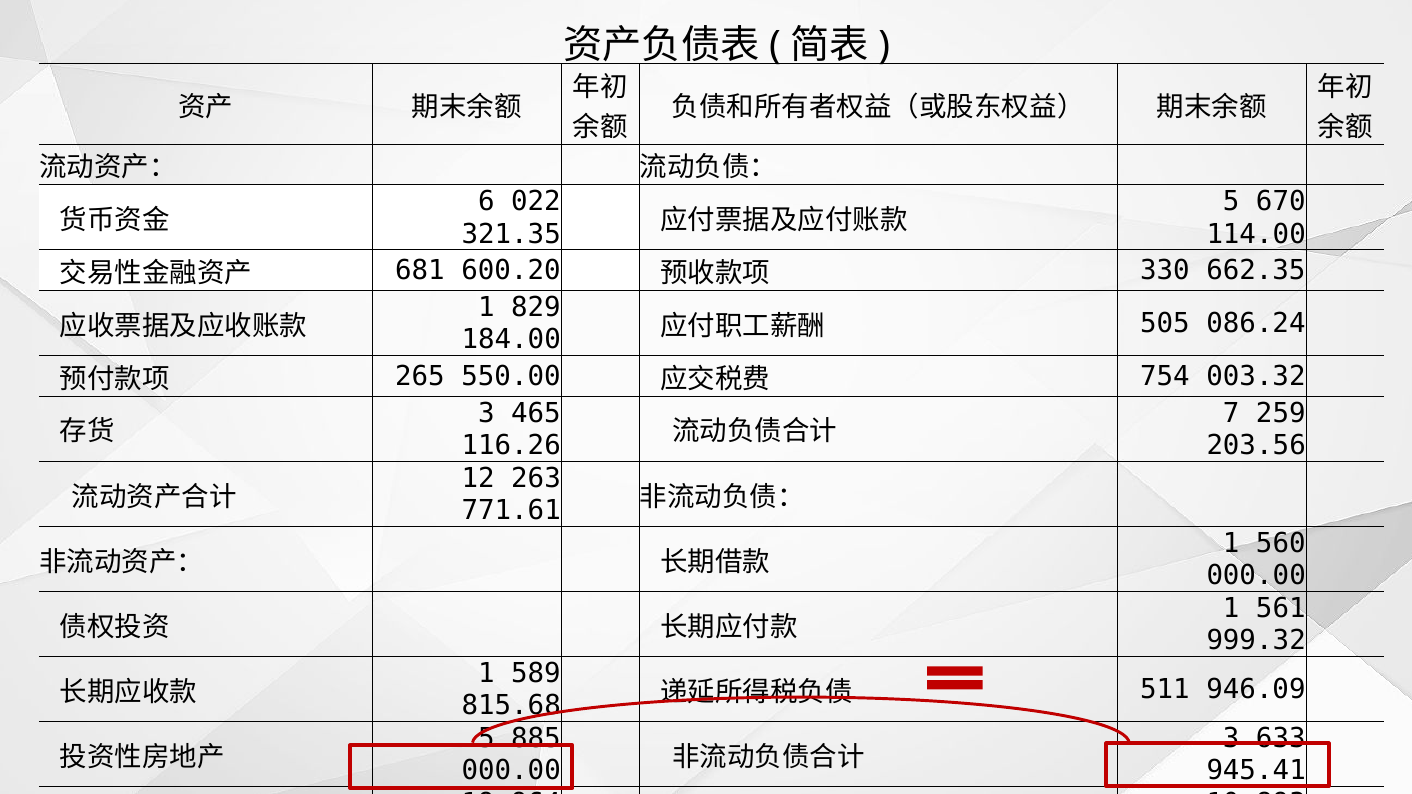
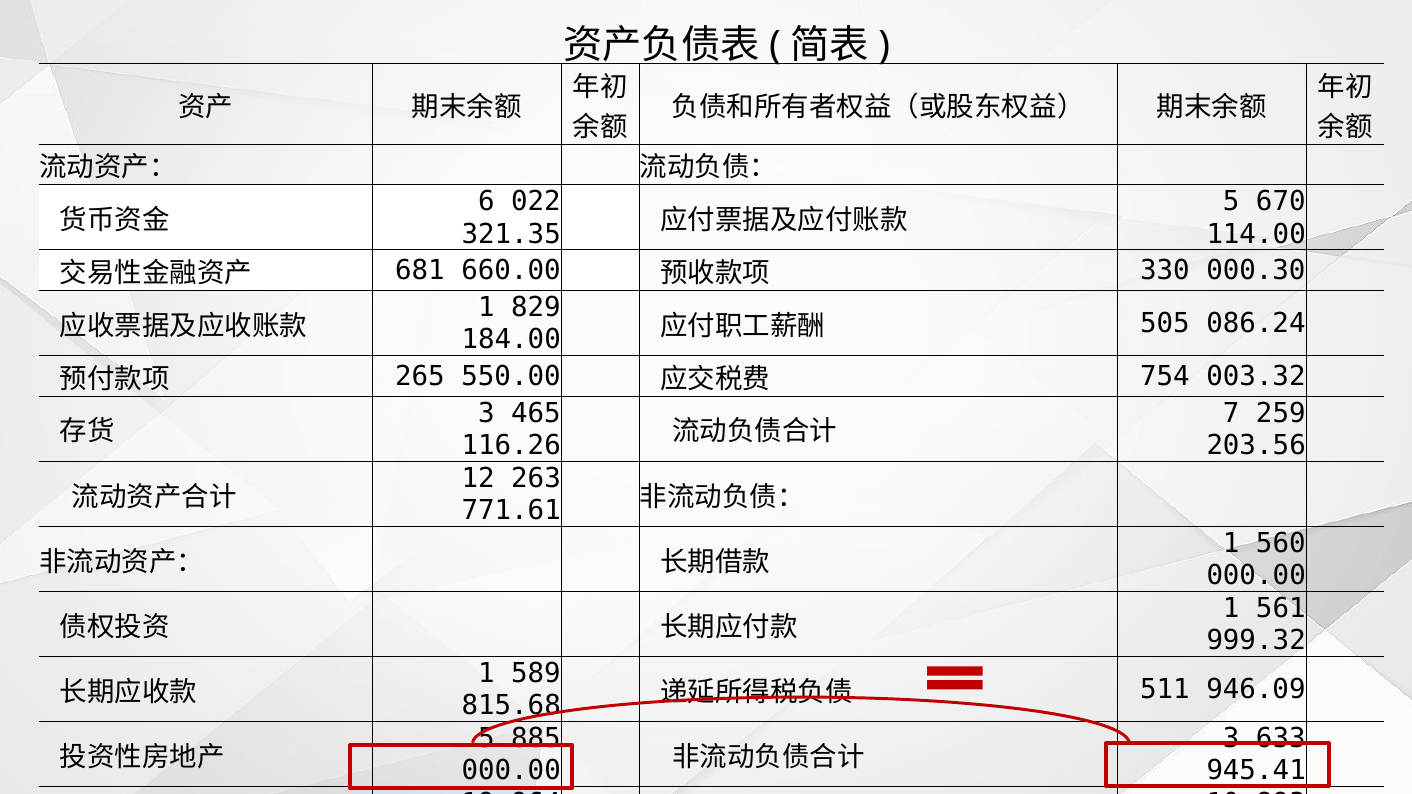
600.20: 600.20 -> 660.00
662.35: 662.35 -> 000.30
